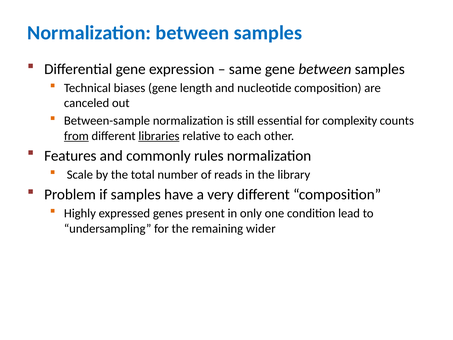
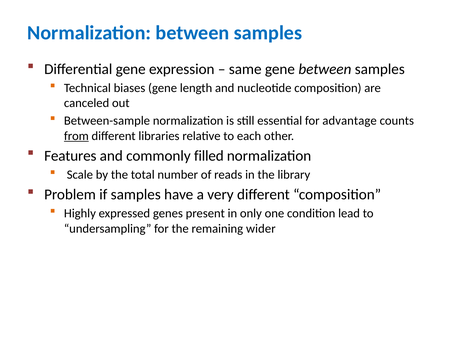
complexity: complexity -> advantage
libraries underline: present -> none
rules: rules -> filled
